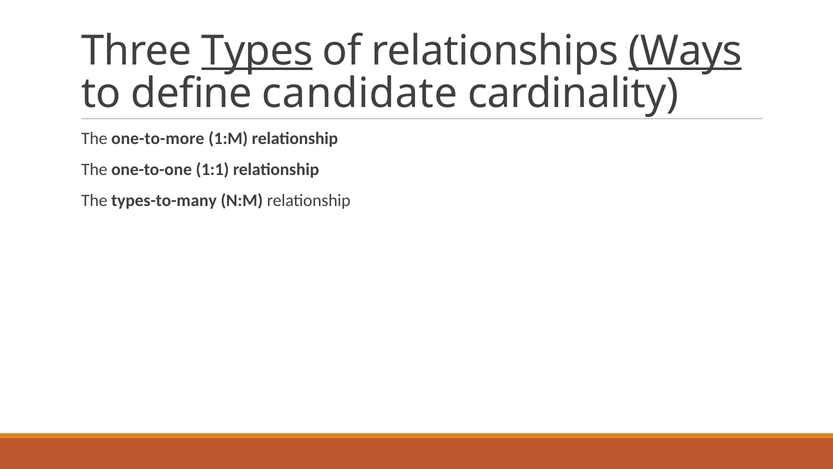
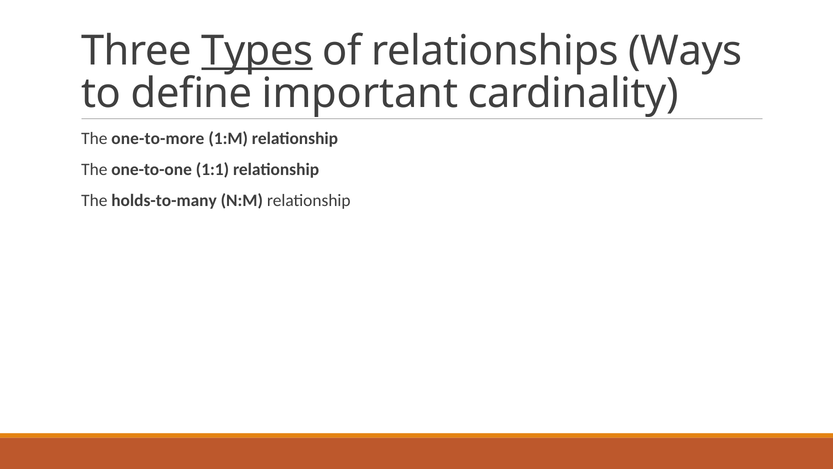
Ways underline: present -> none
candidate: candidate -> important
types-to-many: types-to-many -> holds-to-many
